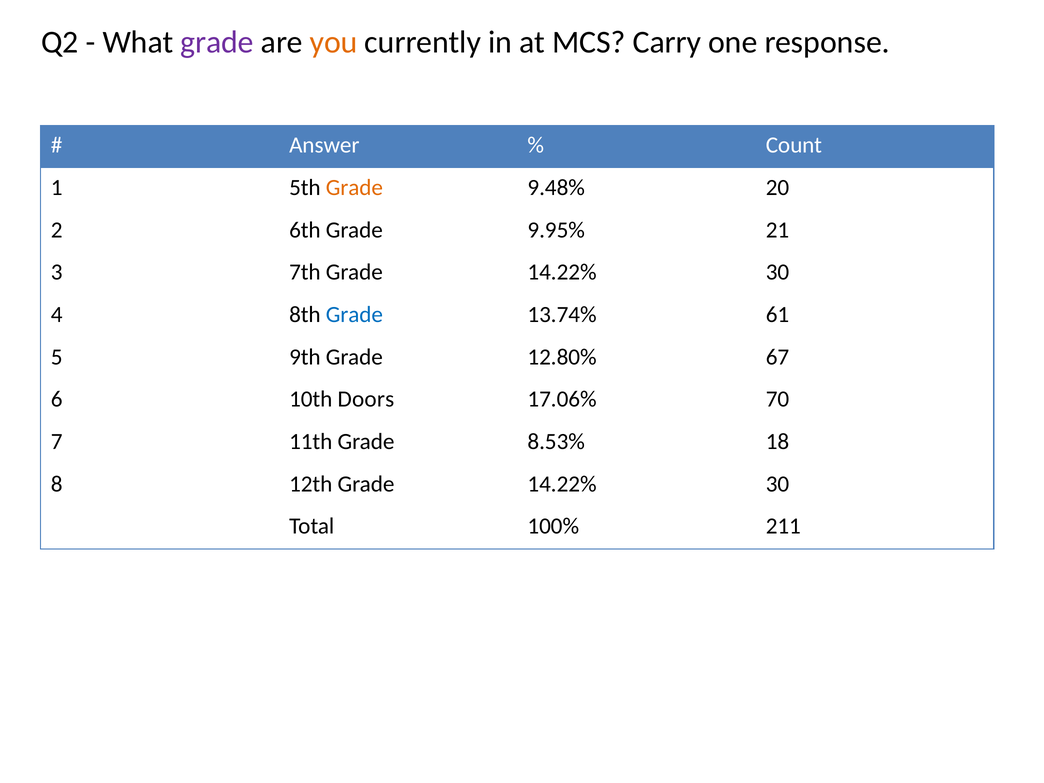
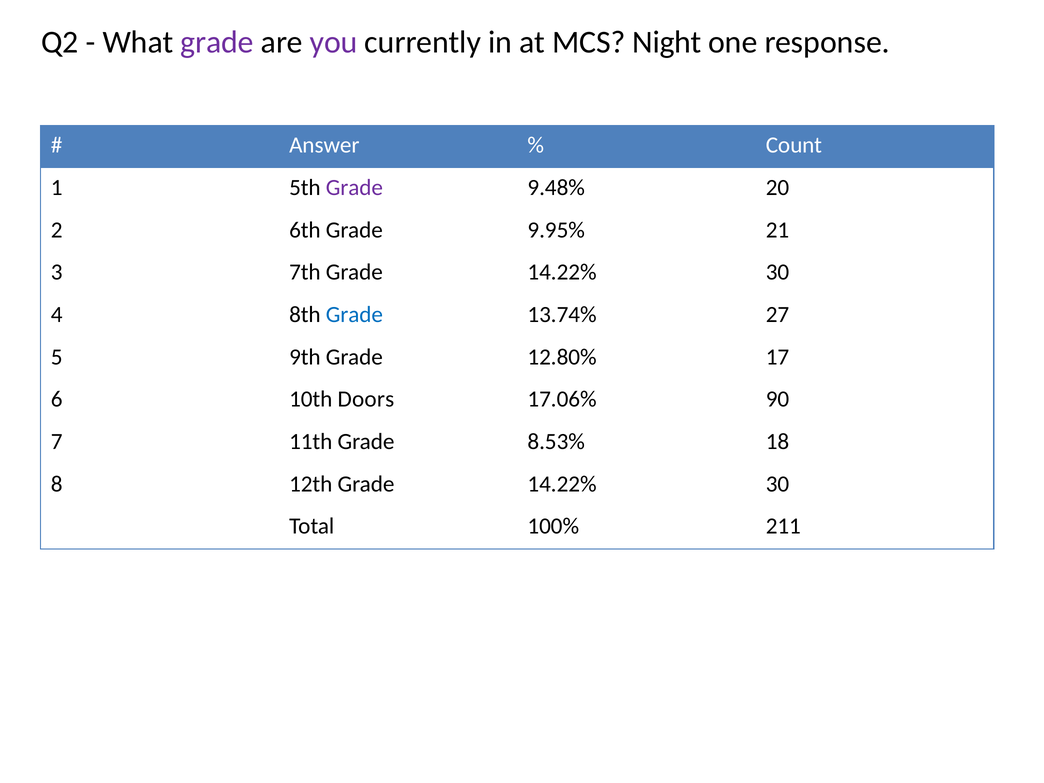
you colour: orange -> purple
Carry: Carry -> Night
Grade at (354, 188) colour: orange -> purple
61: 61 -> 27
67: 67 -> 17
70: 70 -> 90
